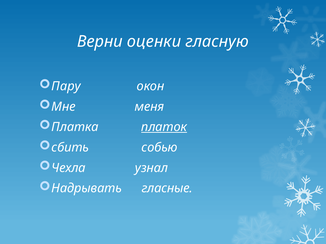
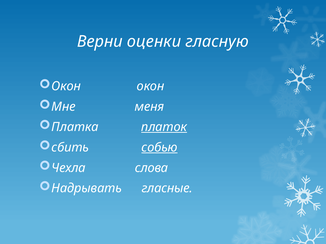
Пару at (66, 86): Пару -> Окон
собью underline: none -> present
узнал: узнал -> слова
